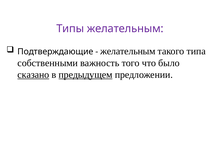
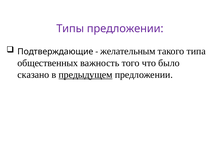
Типы желательным: желательным -> предложении
собственными: собственными -> общественных
сказано underline: present -> none
